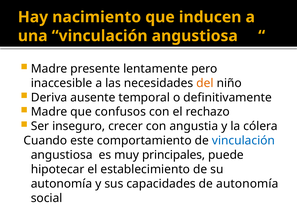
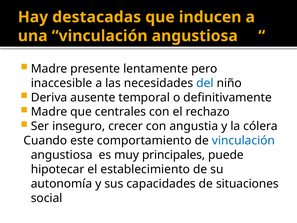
nacimiento: nacimiento -> destacadas
del colour: orange -> blue
confusos: confusos -> centrales
de autonomía: autonomía -> situaciones
